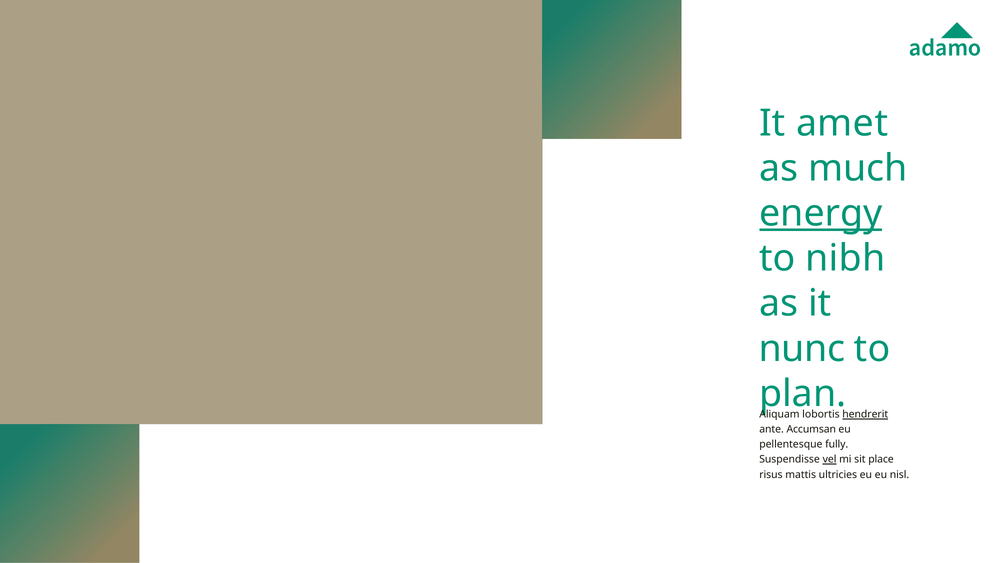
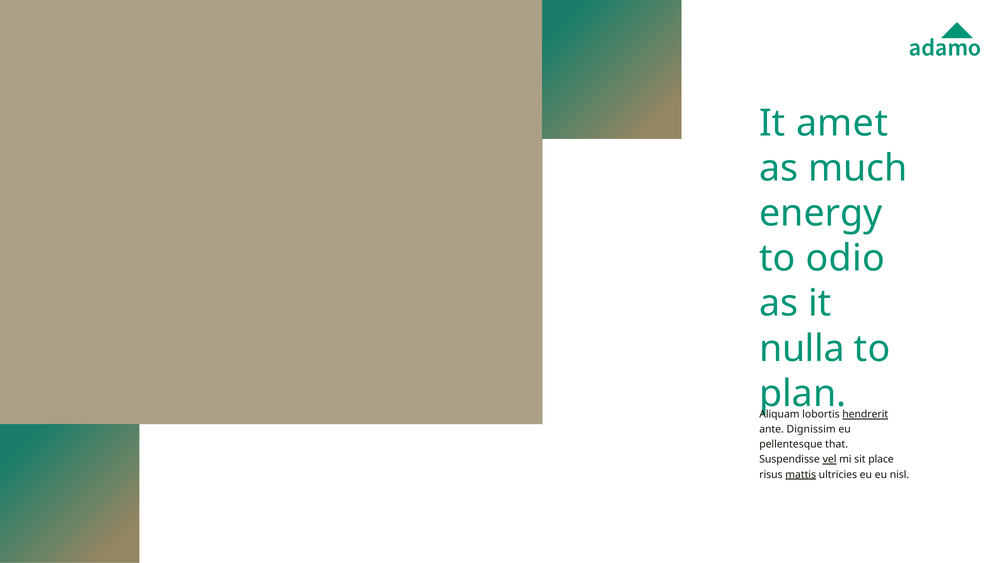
energy underline: present -> none
nibh: nibh -> odio
nunc: nunc -> nulla
Accumsan: Accumsan -> Dignissim
fully: fully -> that
mattis underline: none -> present
